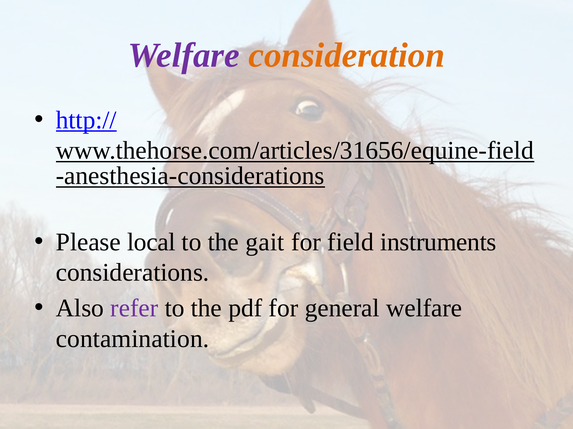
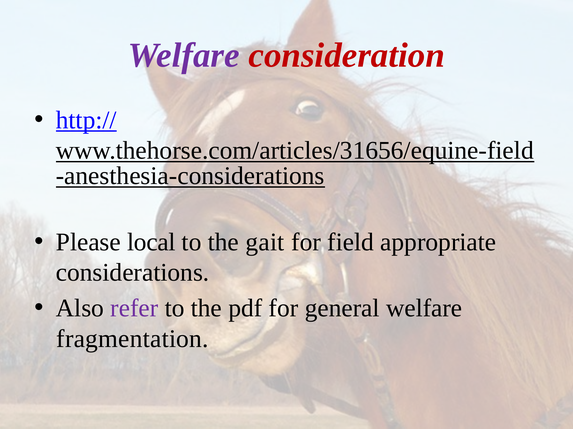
consideration colour: orange -> red
instruments: instruments -> appropriate
contamination: contamination -> fragmentation
